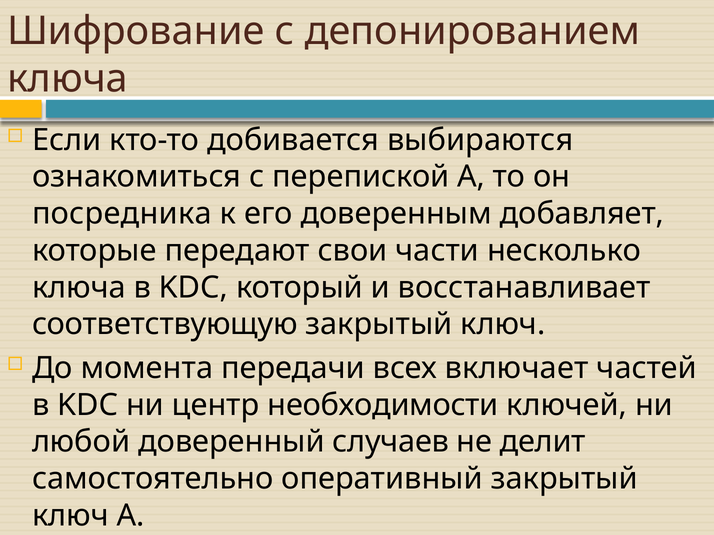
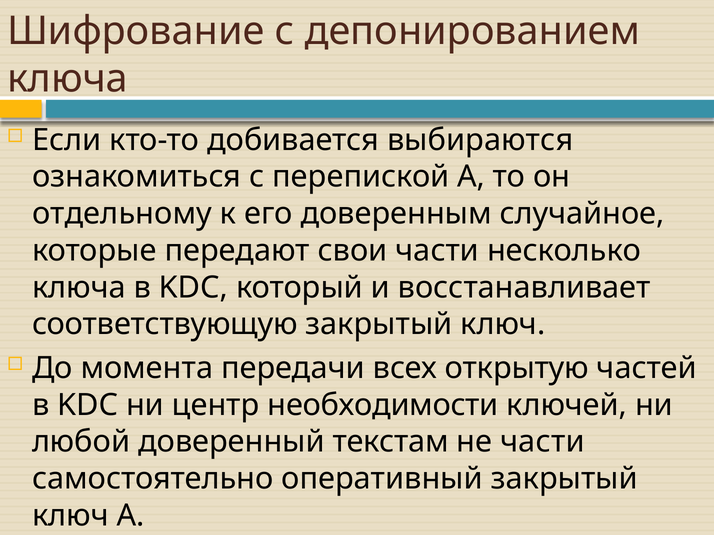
посредника: посредника -> отдельному
добавляет: добавляет -> случайное
включает: включает -> открытую
случаев: случаев -> текстам
не делит: делит -> части
